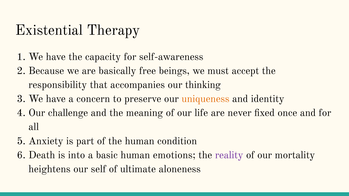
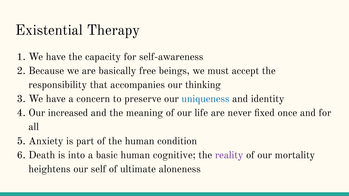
uniqueness colour: orange -> blue
challenge: challenge -> increased
emotions: emotions -> cognitive
